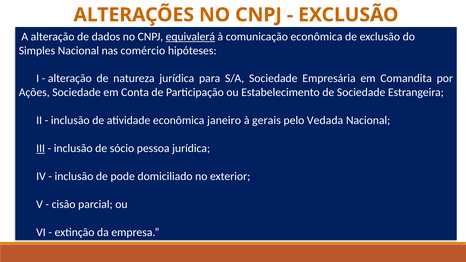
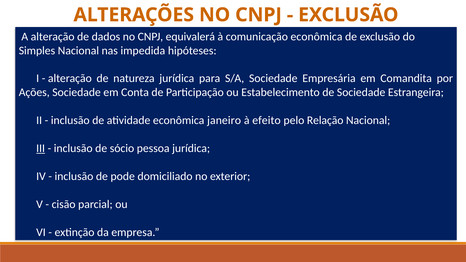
equivalerá underline: present -> none
comércio: comércio -> impedida
gerais: gerais -> efeito
Vedada: Vedada -> Relação
